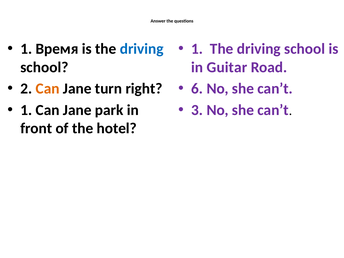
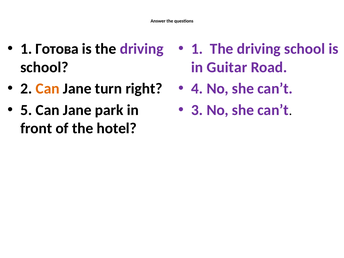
Время: Время -> Готова
driving at (142, 49) colour: blue -> purple
6: 6 -> 4
1 at (26, 110): 1 -> 5
